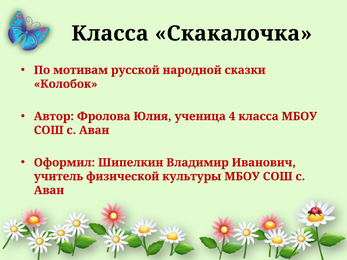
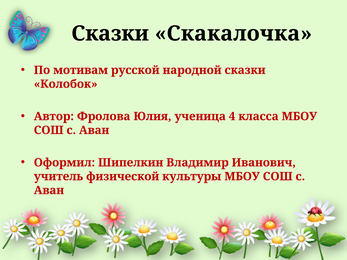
Класса at (110, 34): Класса -> Сказки
